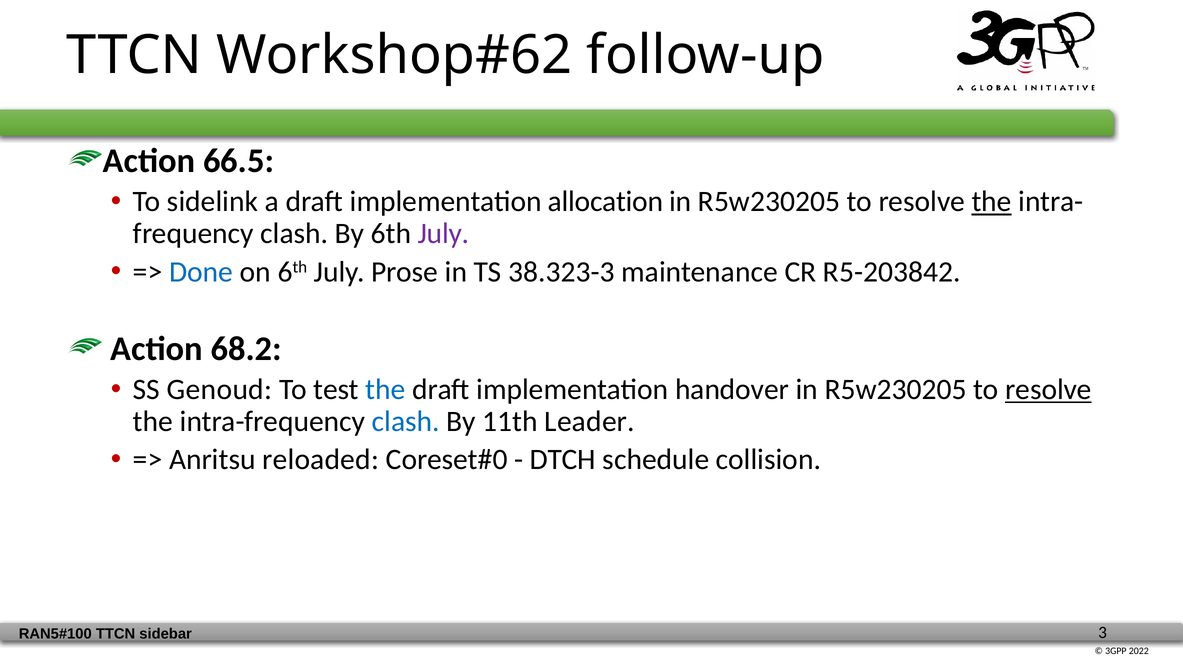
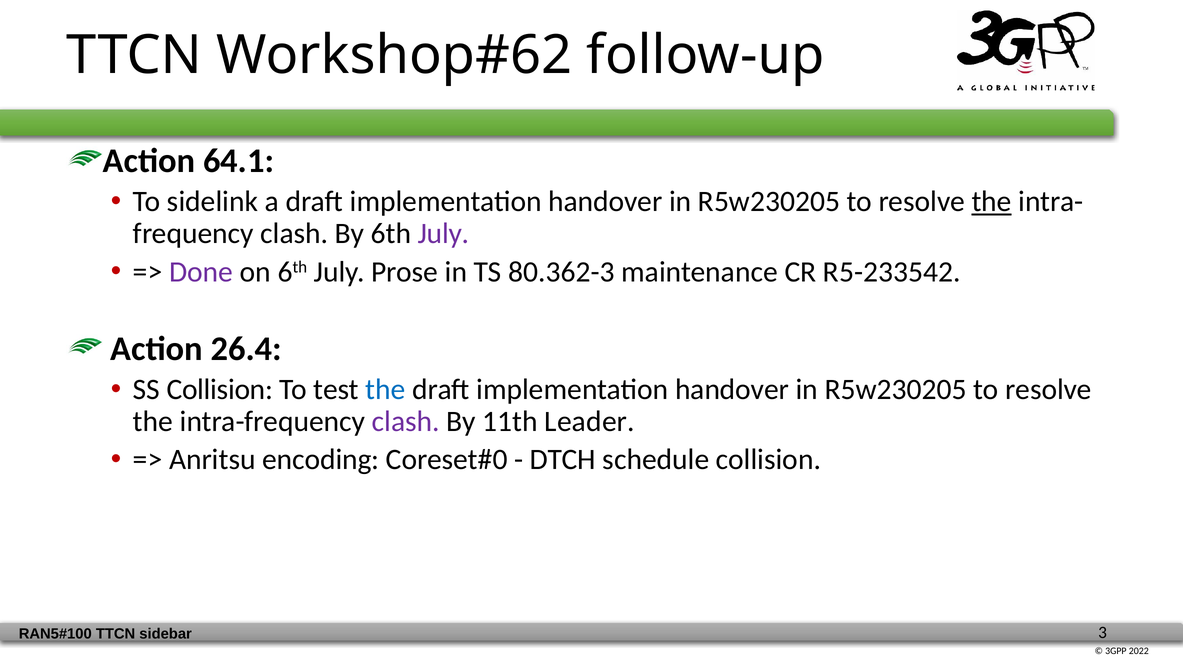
66.5: 66.5 -> 64.1
a draft implementation allocation: allocation -> handover
Done colour: blue -> purple
38.323-3: 38.323-3 -> 80.362-3
R5-203842: R5-203842 -> R5-233542
68.2: 68.2 -> 26.4
SS Genoud: Genoud -> Collision
resolve at (1048, 389) underline: present -> none
clash at (406, 421) colour: blue -> purple
reloaded: reloaded -> encoding
